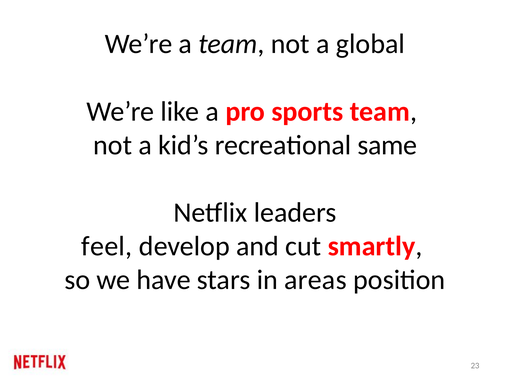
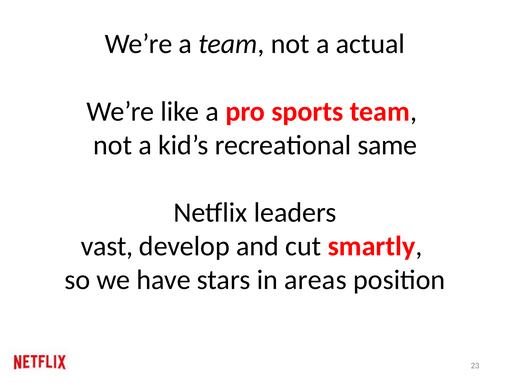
global: global -> actual
feel: feel -> vast
